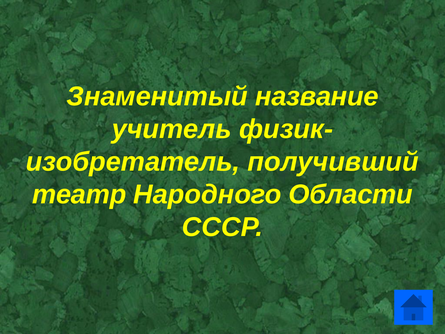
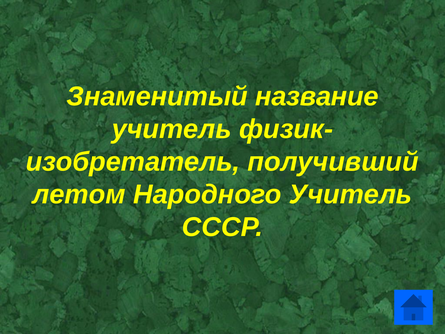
театр: театр -> летом
Народного Области: Области -> Учитель
